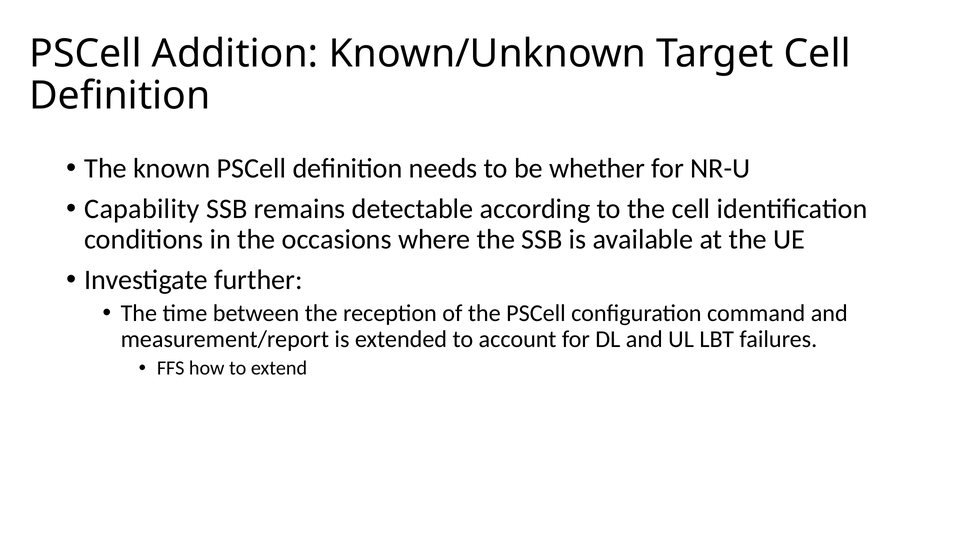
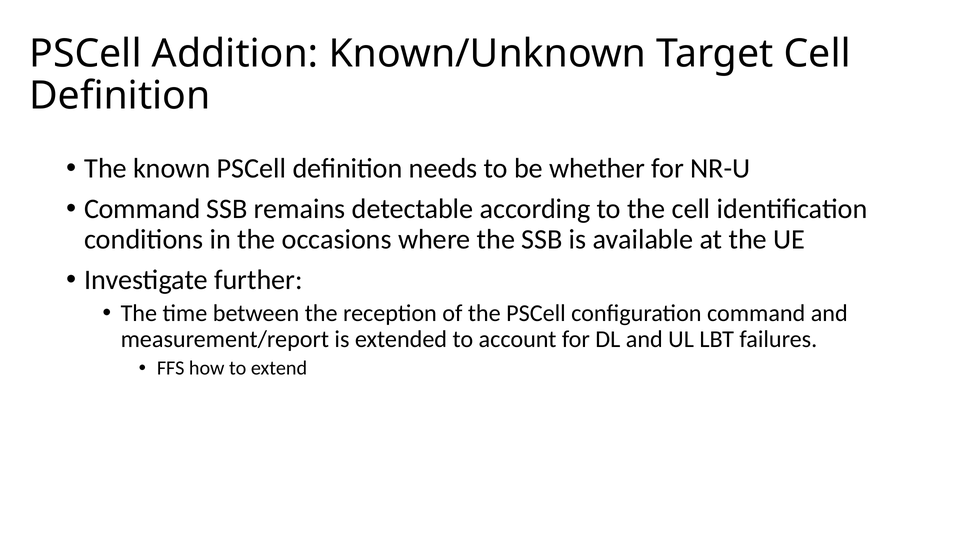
Capability at (142, 209): Capability -> Command
